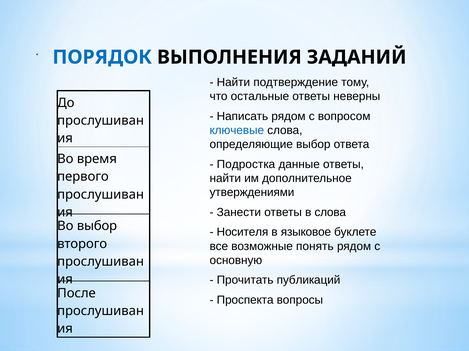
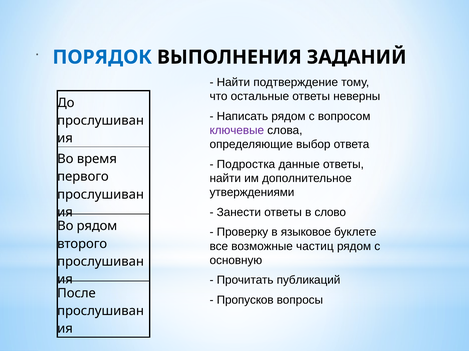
ключевые colour: blue -> purple
в слова: слова -> слово
Во выбор: выбор -> рядом
Носителя: Носителя -> Проверку
понять: понять -> частиц
Проспекта: Проспекта -> Пропусков
